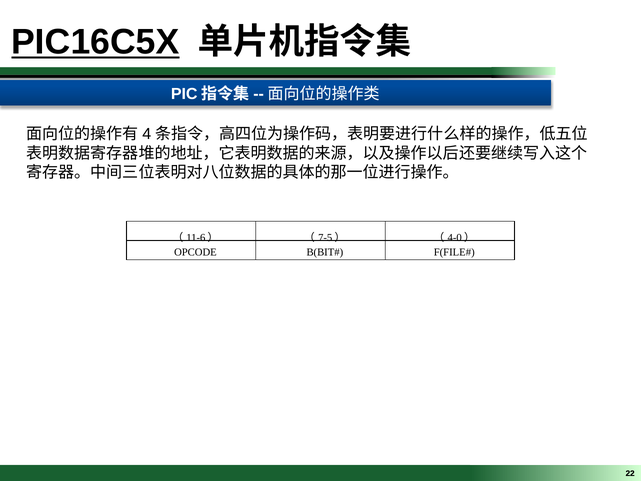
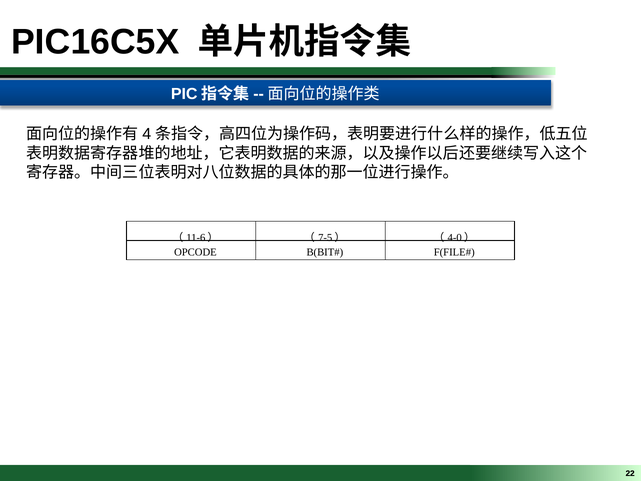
PIC16C5X underline: present -> none
